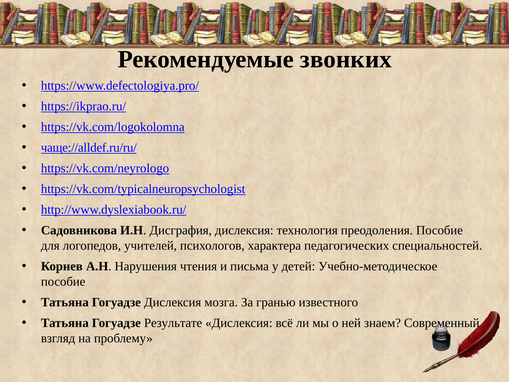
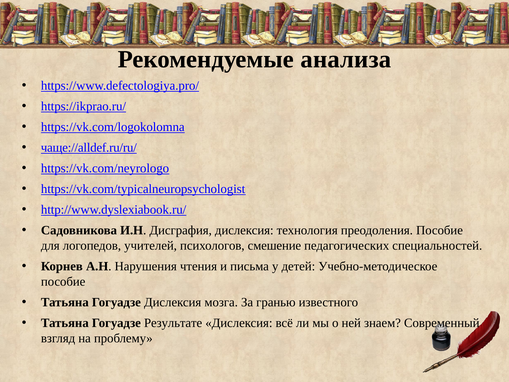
звонких: звонких -> анализа
характера: характера -> смешение
